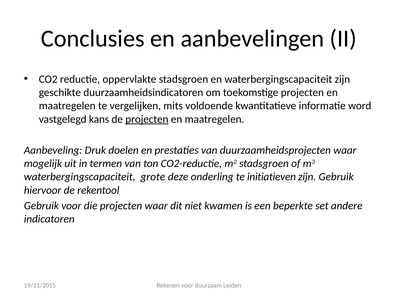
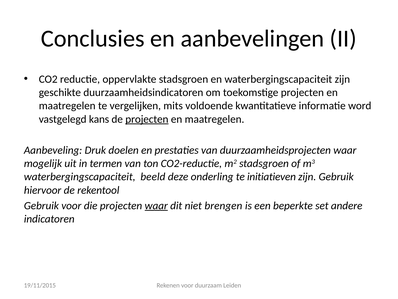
grote: grote -> beeld
waar at (156, 205) underline: none -> present
kwamen: kwamen -> brengen
